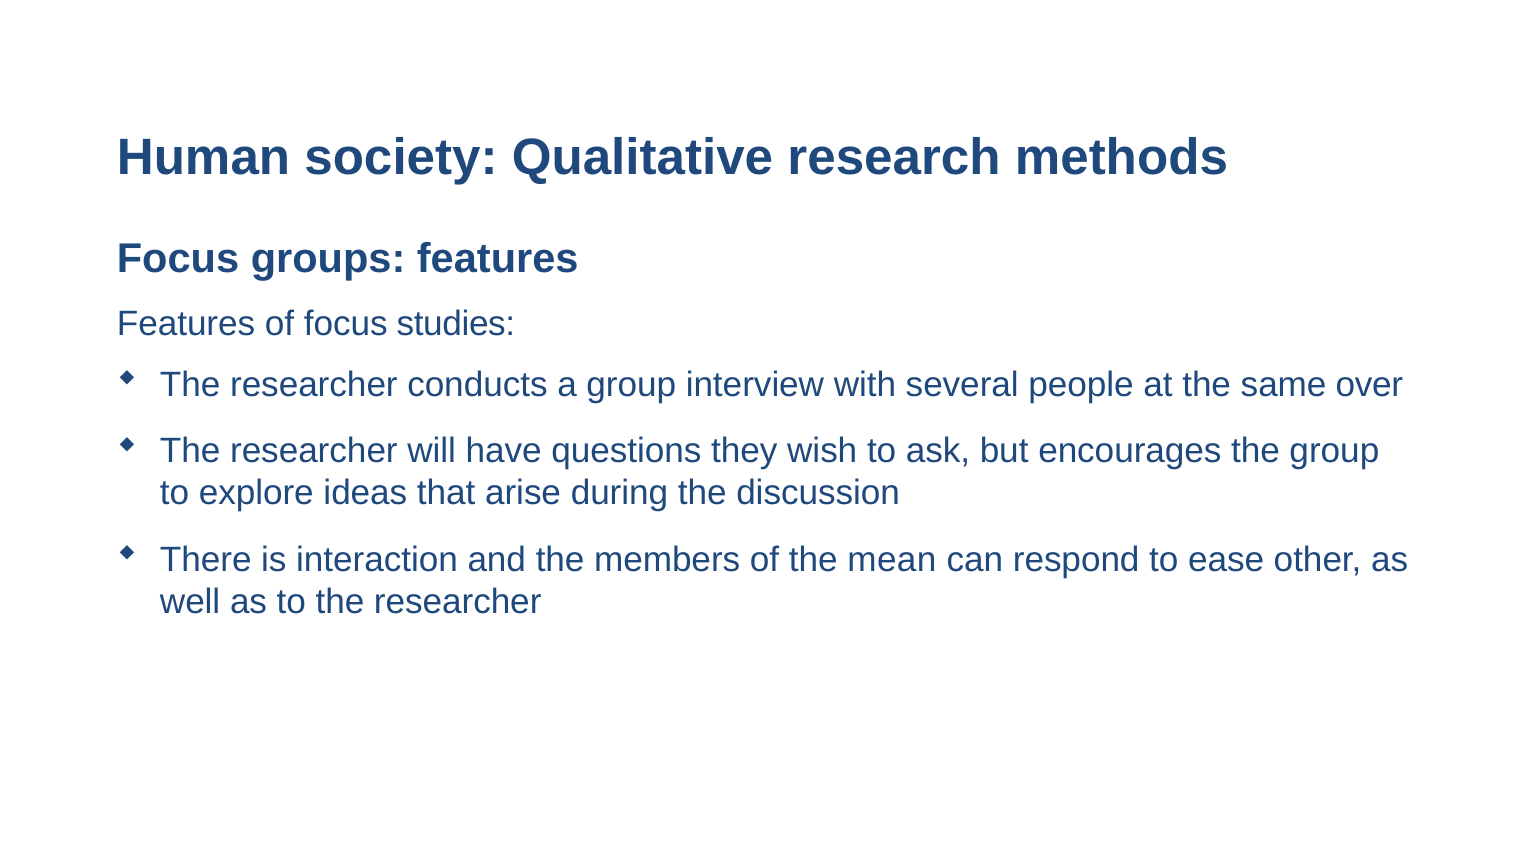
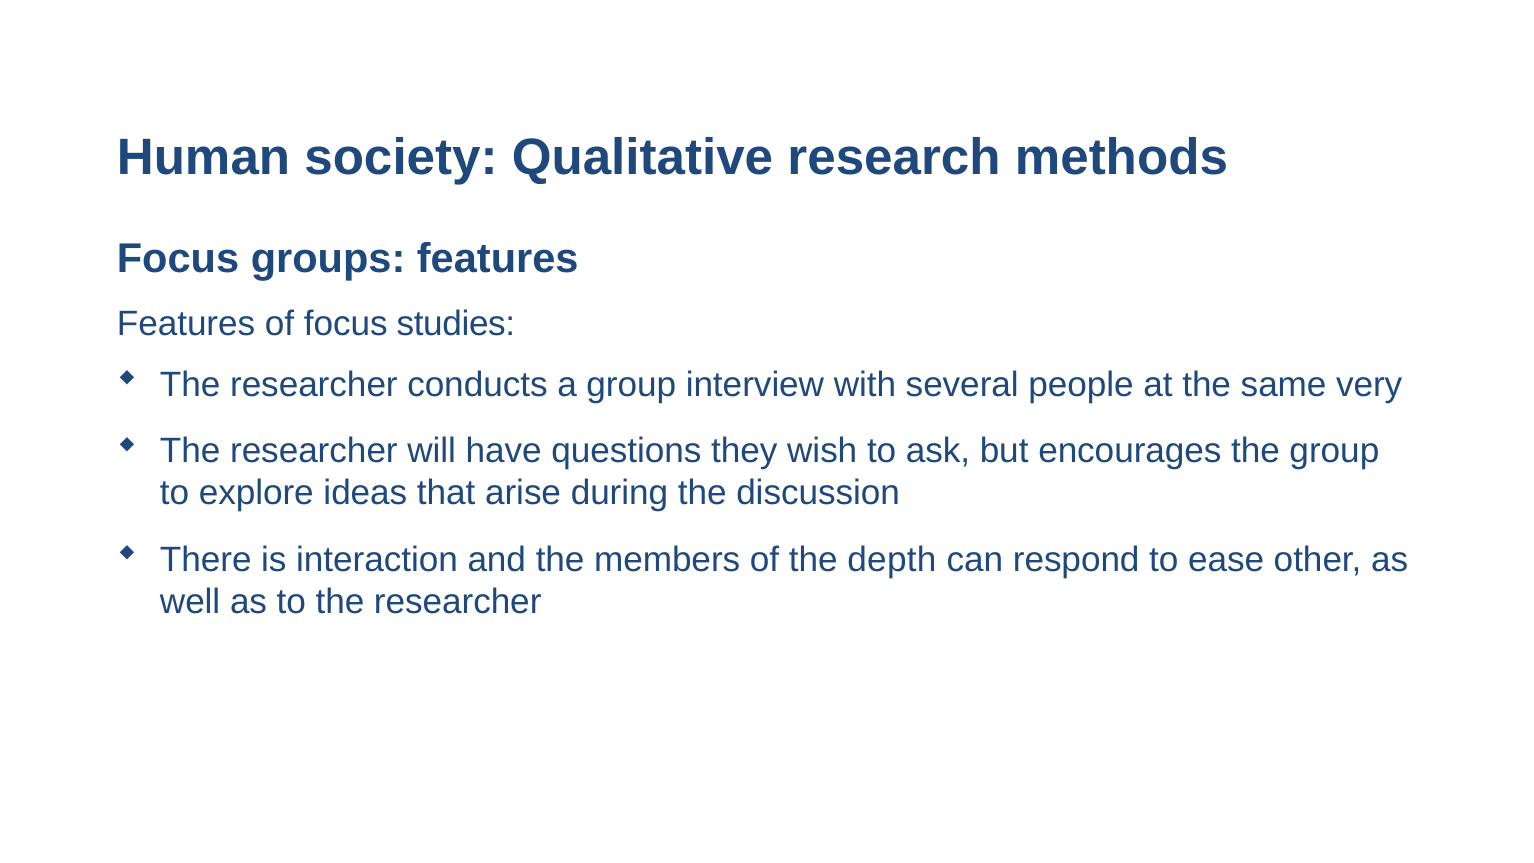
over: over -> very
mean: mean -> depth
